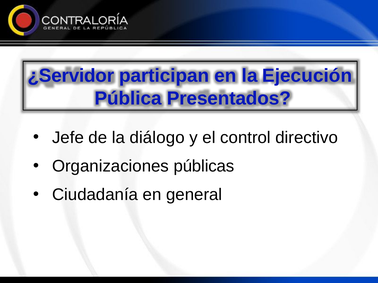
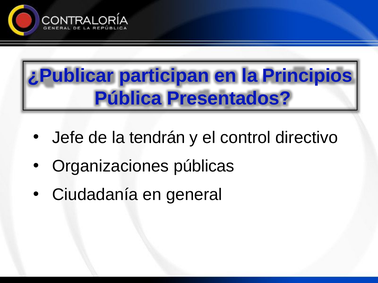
¿Servidor: ¿Servidor -> ¿Publicar
Ejecución: Ejecución -> Principios
diálogo: diálogo -> tendrán
